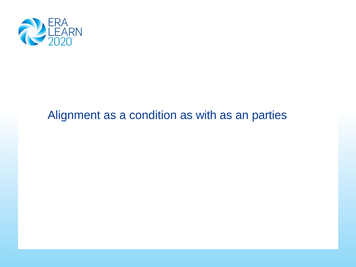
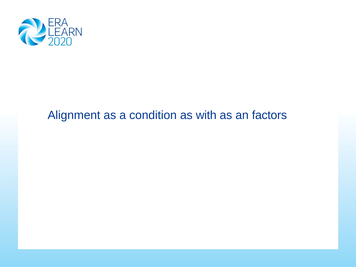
parties: parties -> factors
